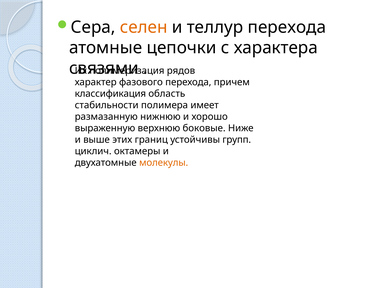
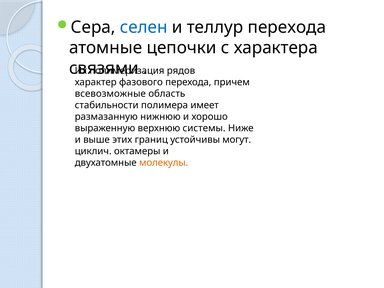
селен colour: orange -> blue
классификация: классификация -> всевозможные
боковые: боковые -> системы
групп: групп -> могут
